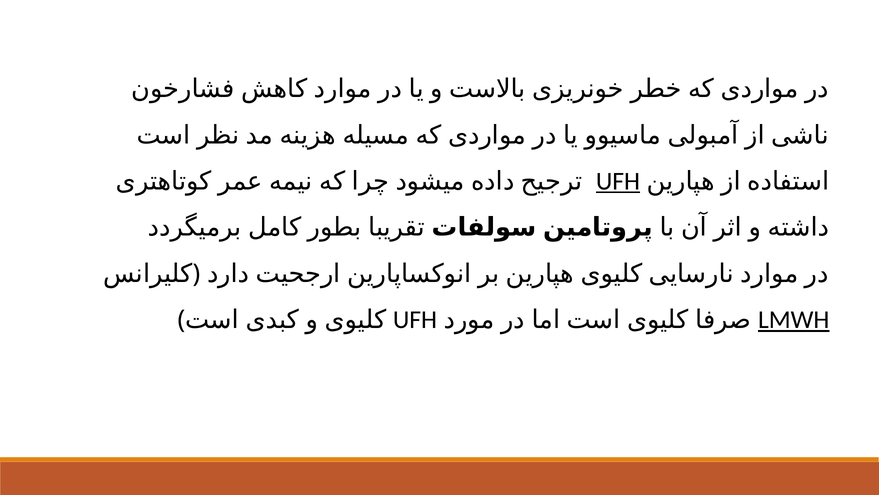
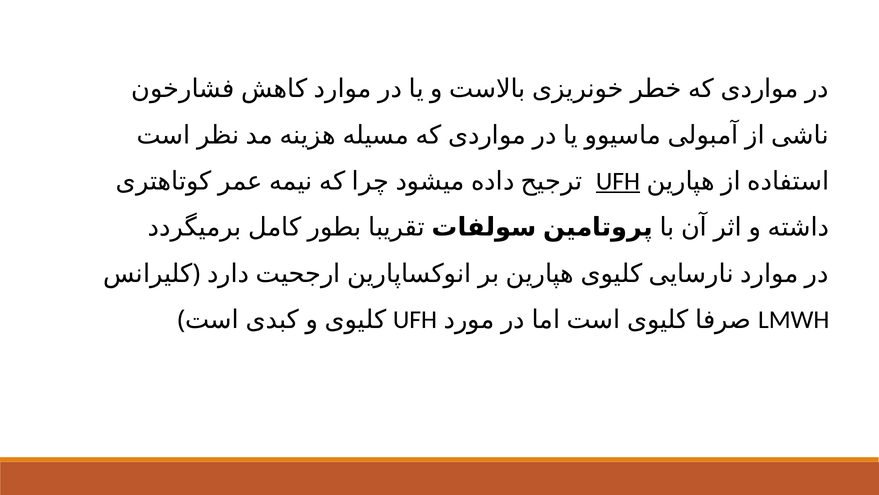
LMWH underline: present -> none
